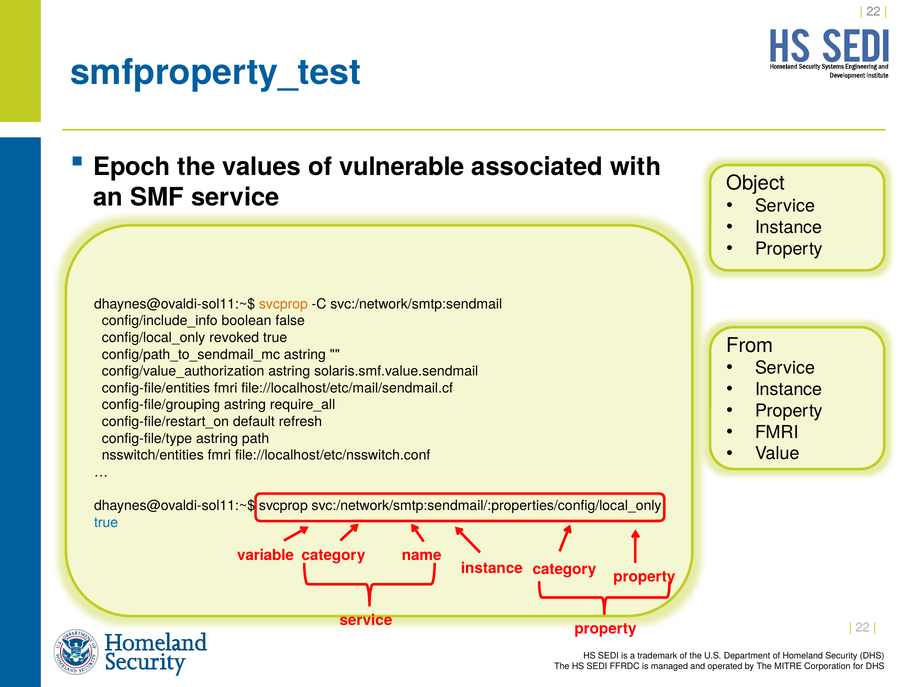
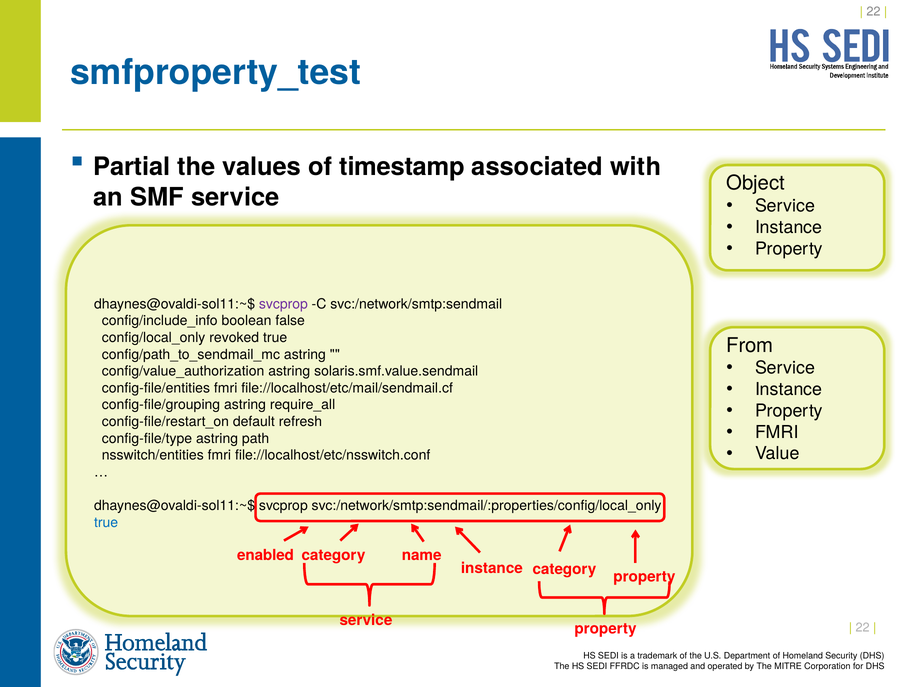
Epoch: Epoch -> Partial
vulnerable: vulnerable -> timestamp
svcprop at (283, 304) colour: orange -> purple
variable: variable -> enabled
